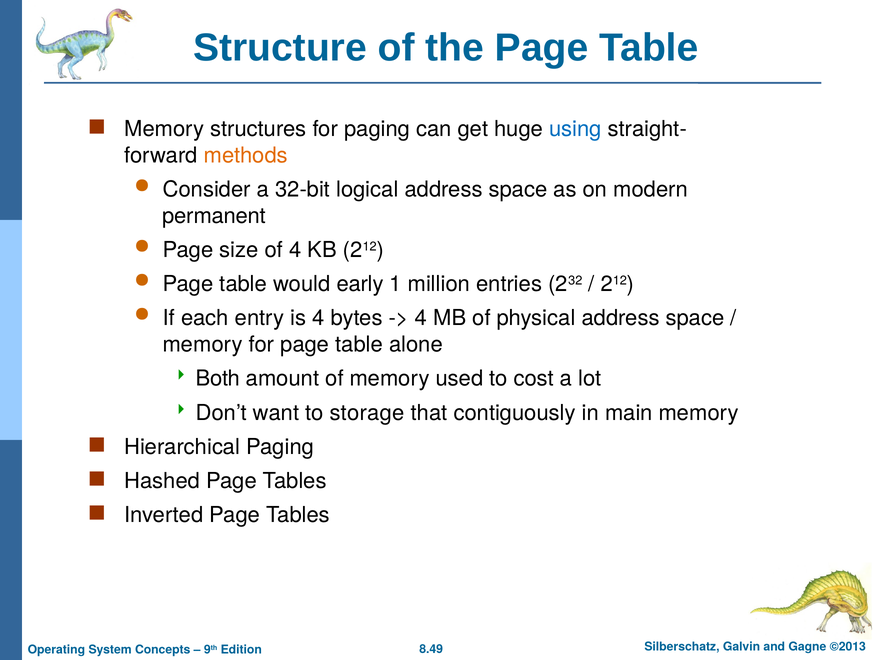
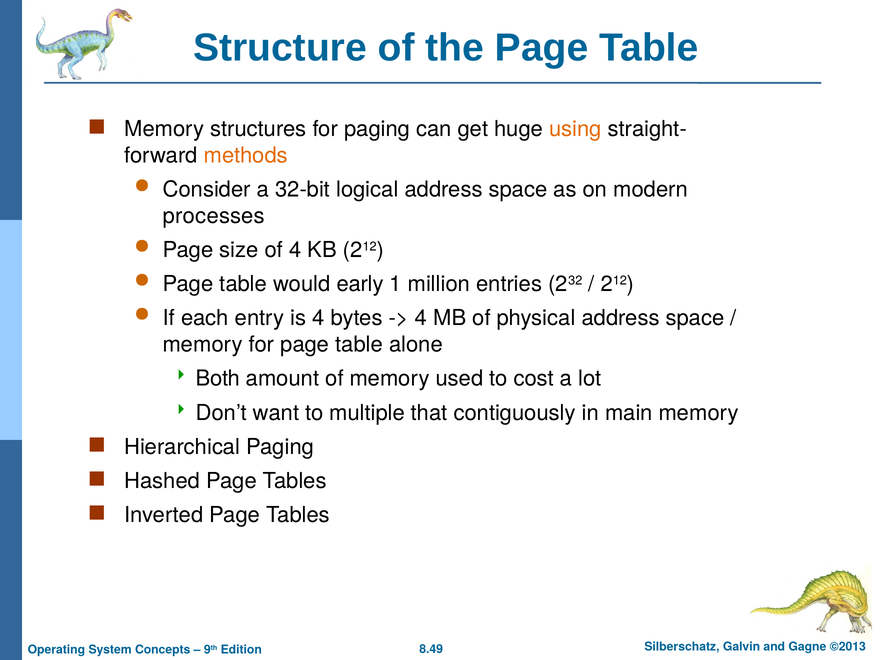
using colour: blue -> orange
permanent: permanent -> processes
storage: storage -> multiple
